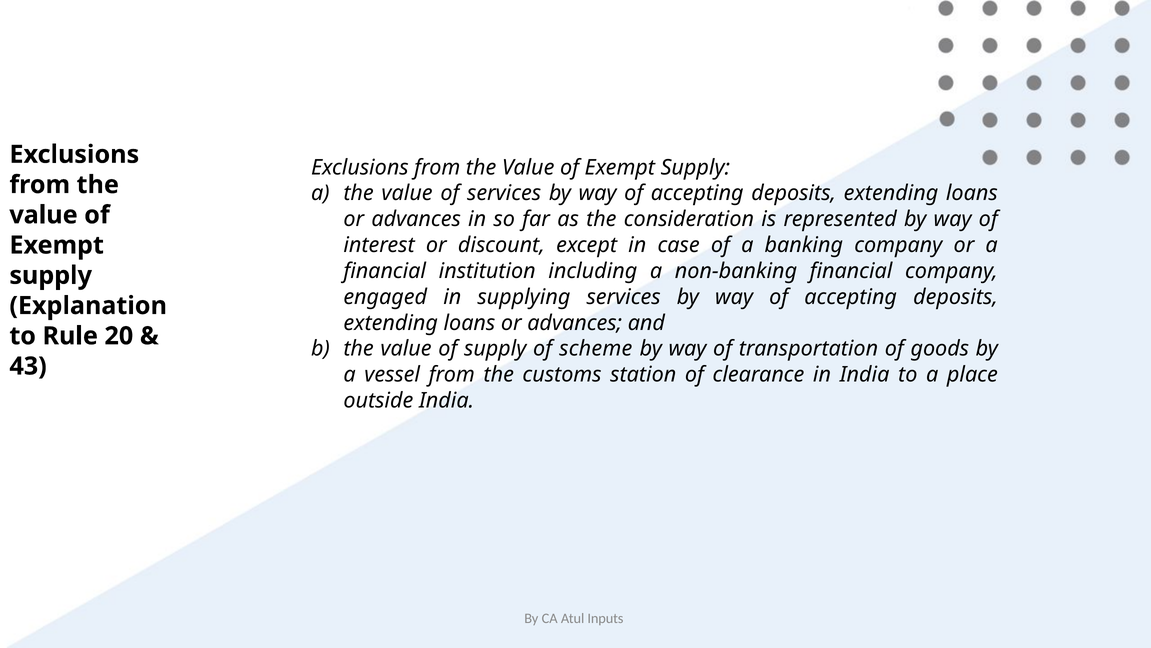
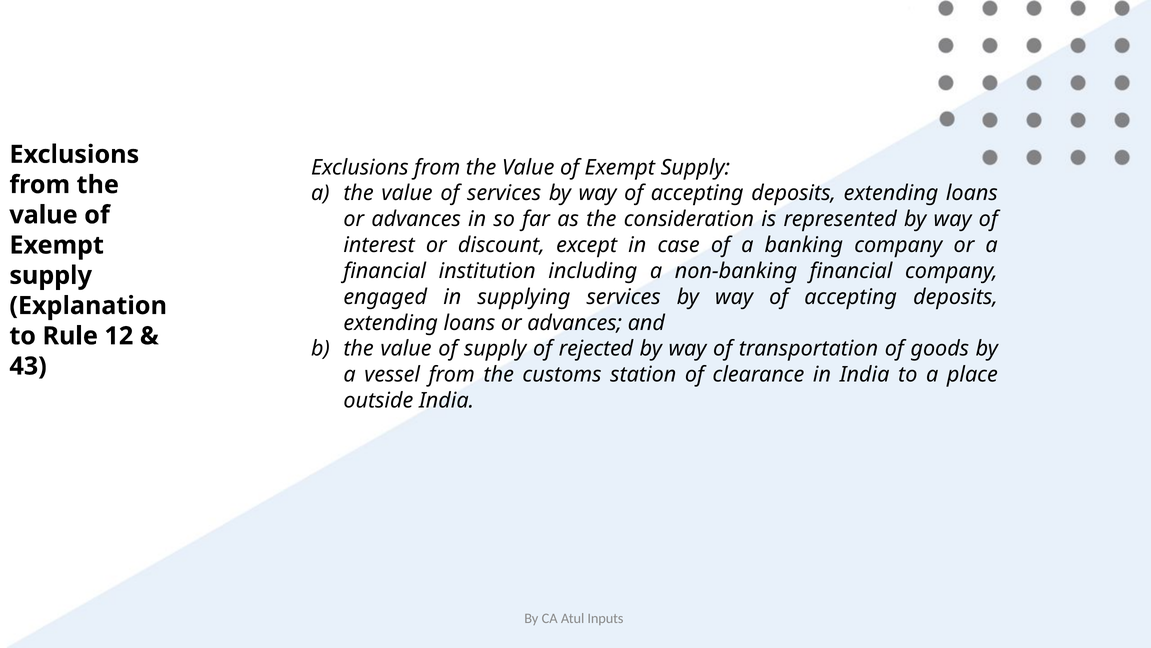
20: 20 -> 12
scheme: scheme -> rejected
